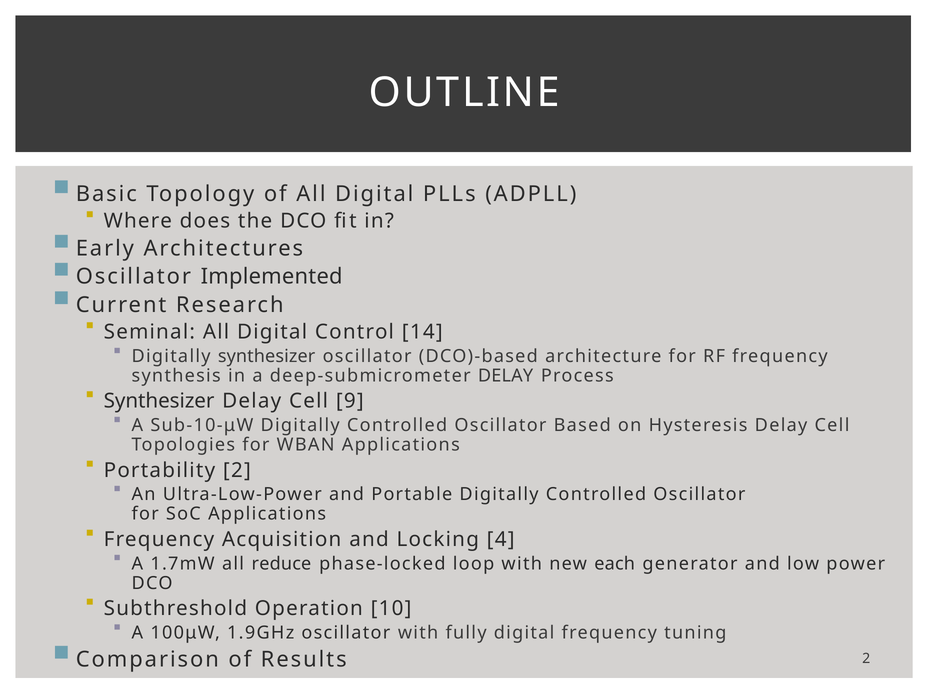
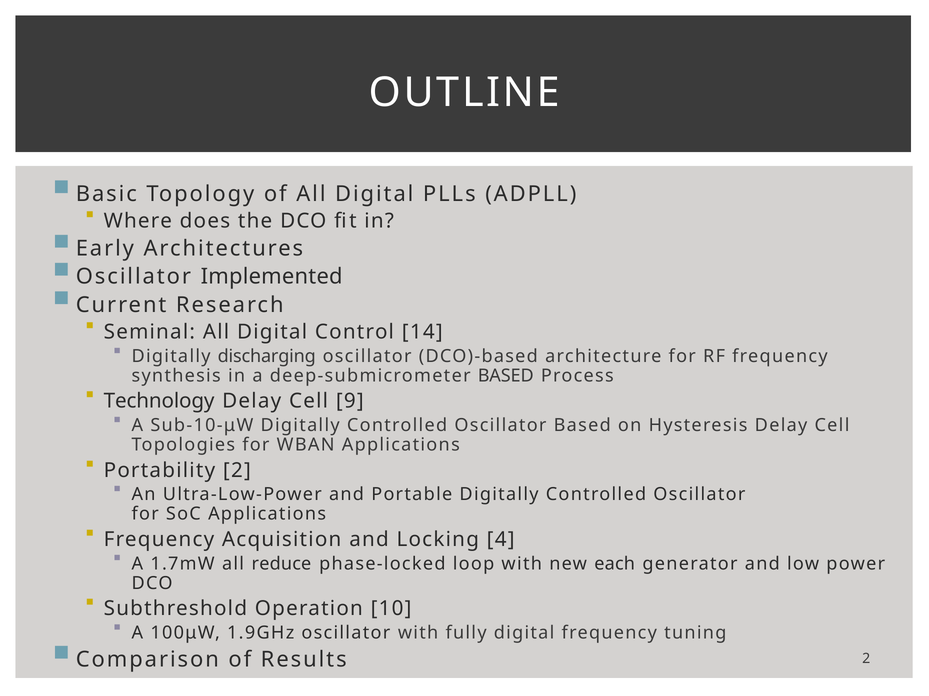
Digitally synthesizer: synthesizer -> discharging
deep-submicrometer DELAY: DELAY -> BASED
Synthesizer at (159, 402): Synthesizer -> Technology
